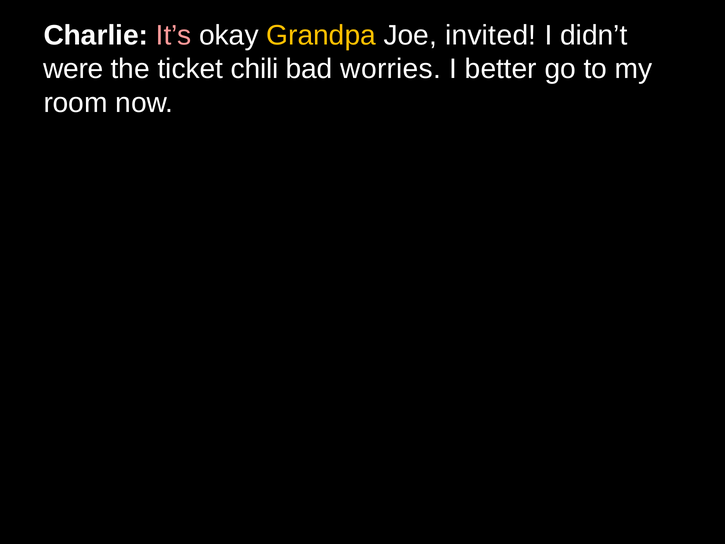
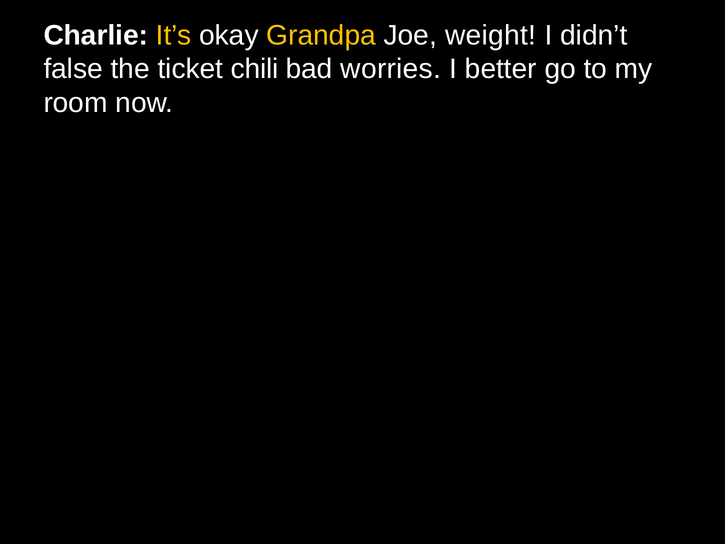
It’s colour: pink -> yellow
invited: invited -> weight
were: were -> false
